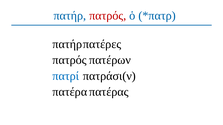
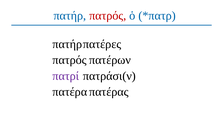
πατρί colour: blue -> purple
